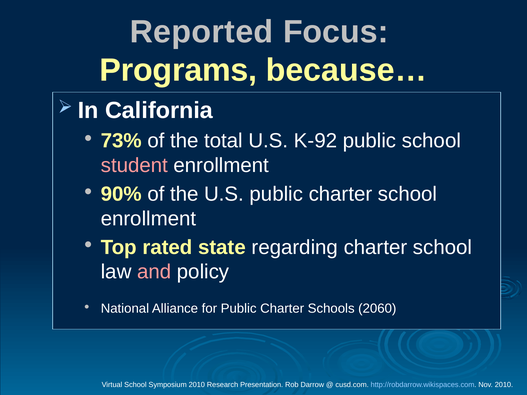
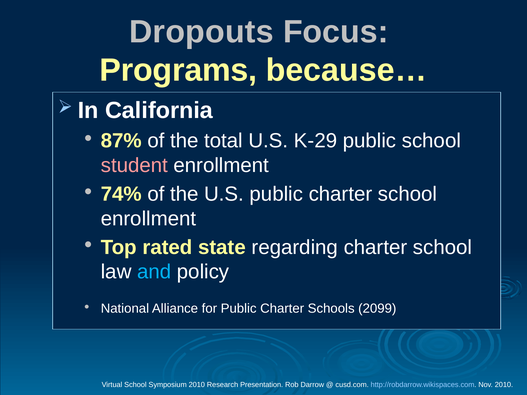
Reported: Reported -> Dropouts
73%: 73% -> 87%
K-92: K-92 -> K-29
90%: 90% -> 74%
and colour: pink -> light blue
2060: 2060 -> 2099
